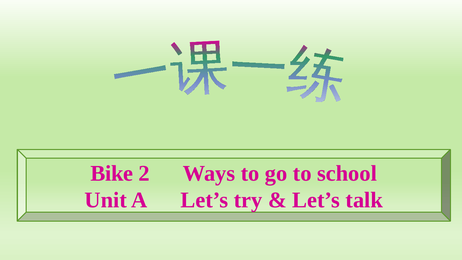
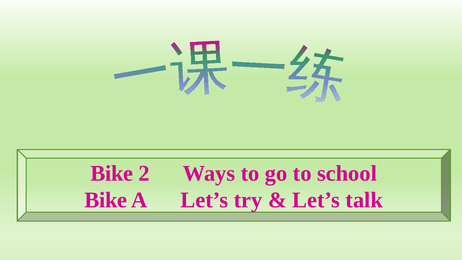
Unit at (106, 200): Unit -> Bike
